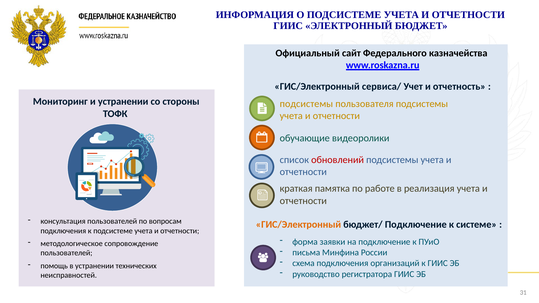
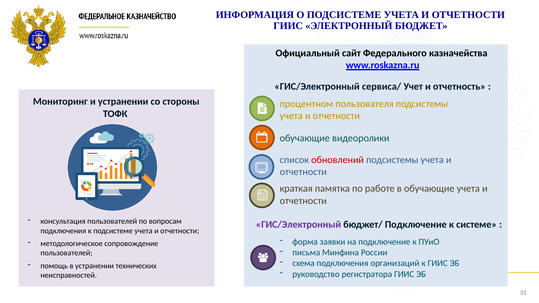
подсистемы at (306, 104): подсистемы -> процентном
в реализация: реализация -> обучающие
ГИС/Электронный at (298, 224) colour: orange -> purple
